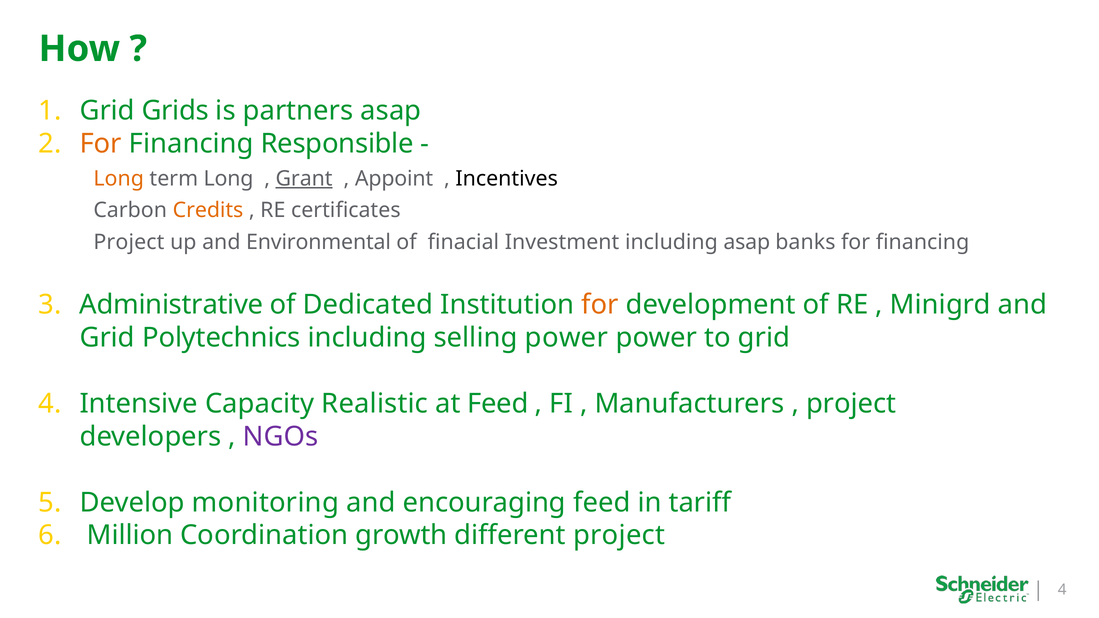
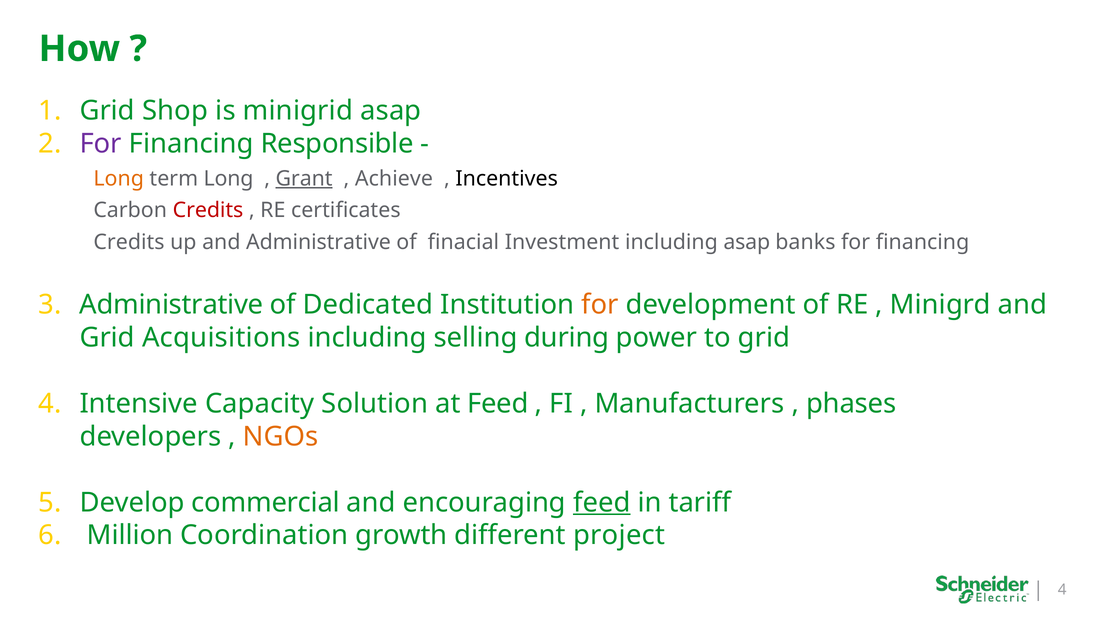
Grids: Grids -> Shop
partners: partners -> minigrid
For at (101, 144) colour: orange -> purple
Appoint: Appoint -> Achieve
Credits at (208, 210) colour: orange -> red
Project at (129, 242): Project -> Credits
and Environmental: Environmental -> Administrative
Polytechnics: Polytechnics -> Acquisitions
selling power: power -> during
Realistic: Realistic -> Solution
project at (851, 404): project -> phases
NGOs colour: purple -> orange
monitoring: monitoring -> commercial
feed at (602, 503) underline: none -> present
